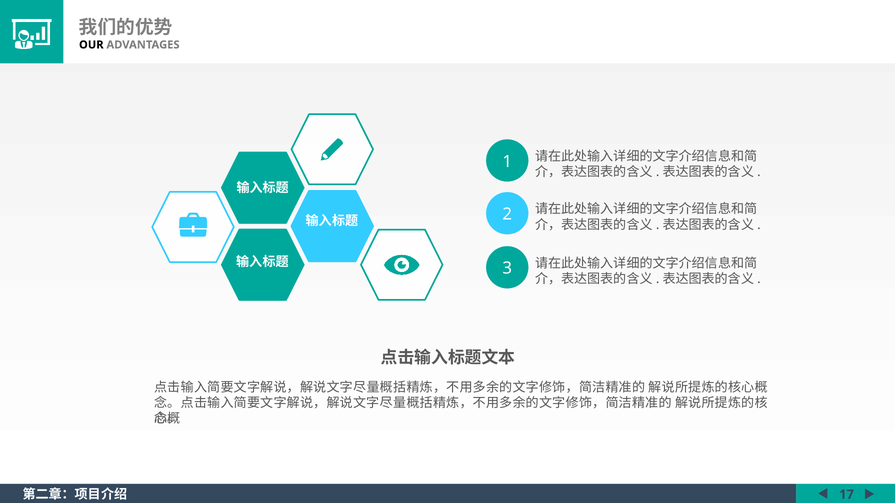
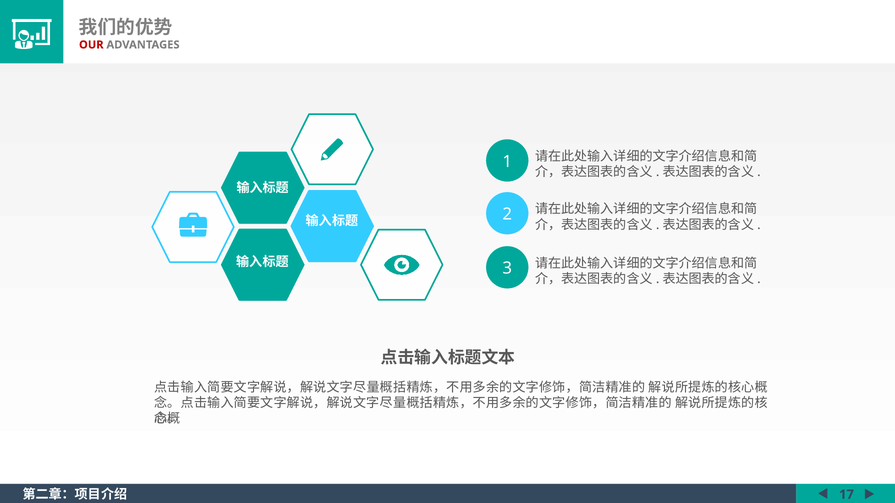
OUR colour: black -> red
